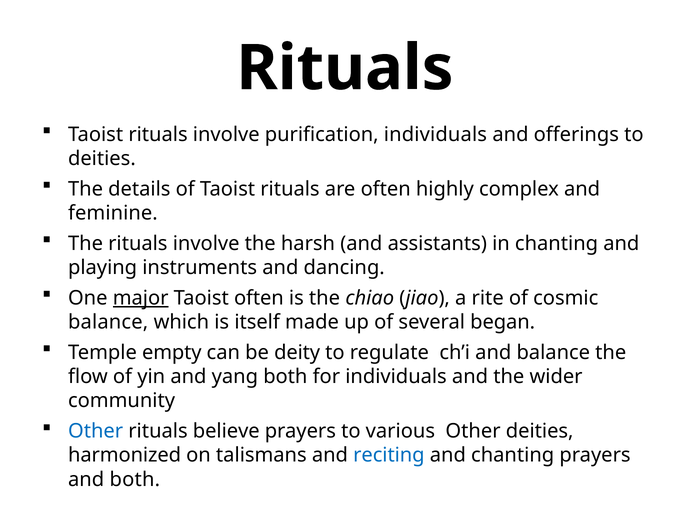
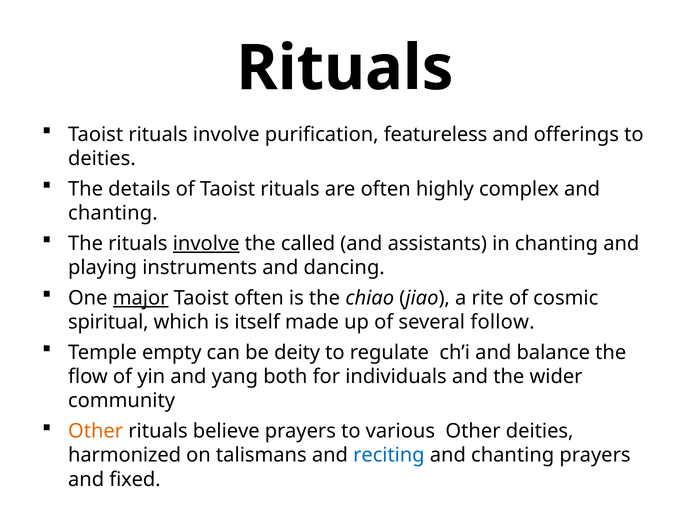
purification individuals: individuals -> featureless
feminine at (113, 213): feminine -> chanting
involve at (206, 243) underline: none -> present
harsh: harsh -> called
balance at (108, 322): balance -> spiritual
began: began -> follow
Other at (96, 431) colour: blue -> orange
and both: both -> fixed
